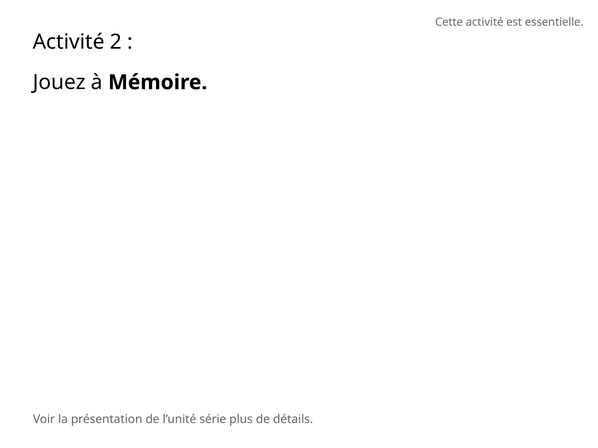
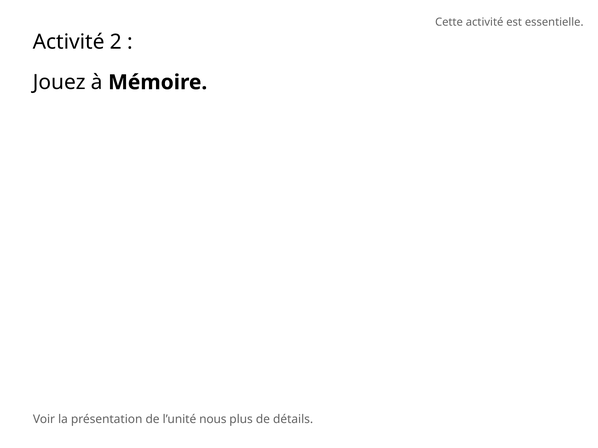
série: série -> nous
